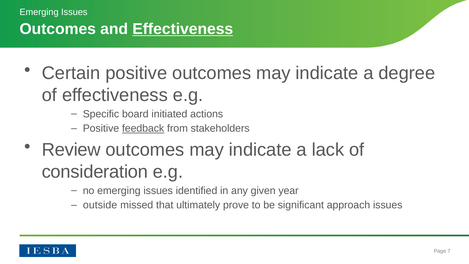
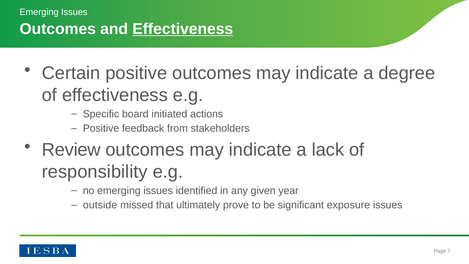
feedback underline: present -> none
consideration: consideration -> responsibility
approach: approach -> exposure
